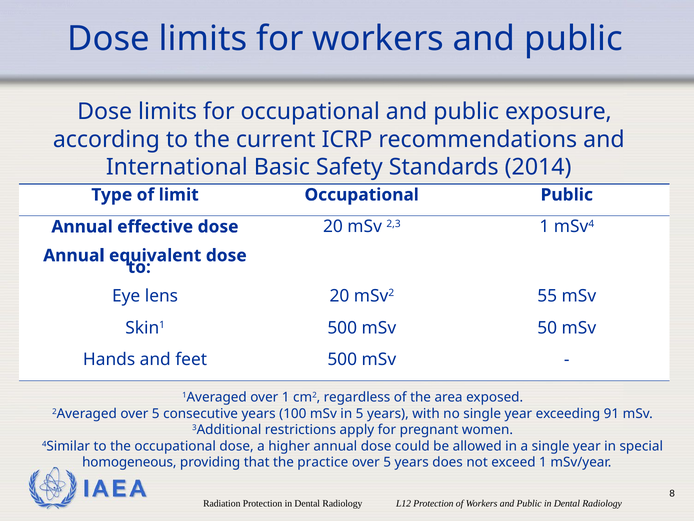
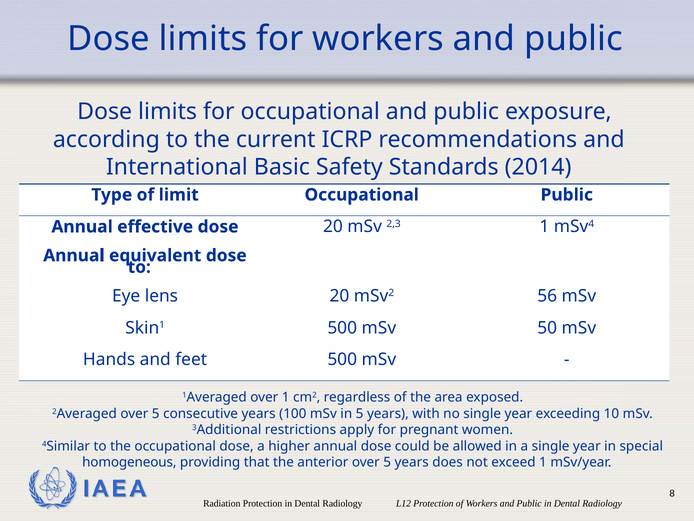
55: 55 -> 56
91: 91 -> 10
practice: practice -> anterior
